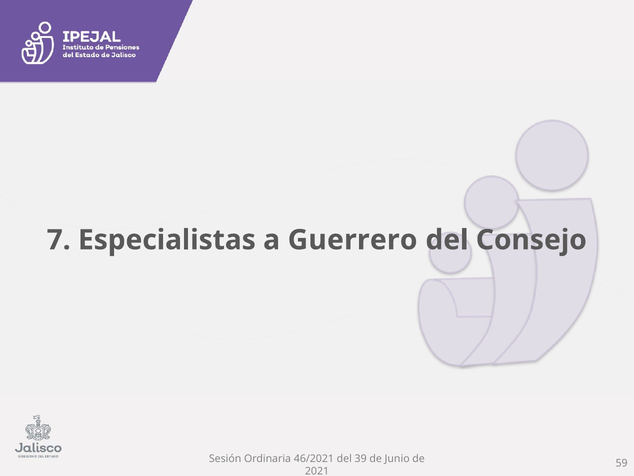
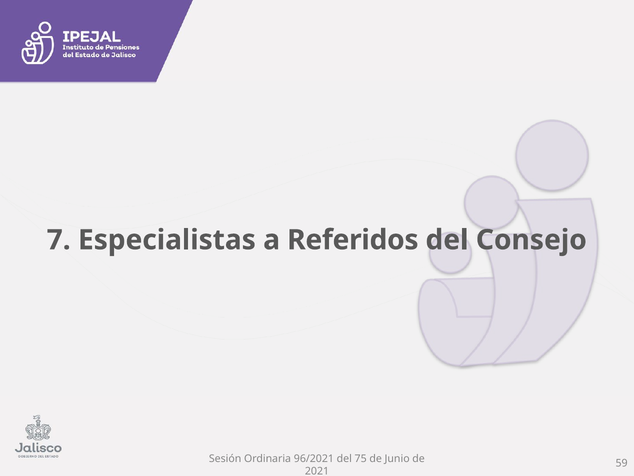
Guerrero: Guerrero -> Referidos
46/2021: 46/2021 -> 96/2021
39: 39 -> 75
